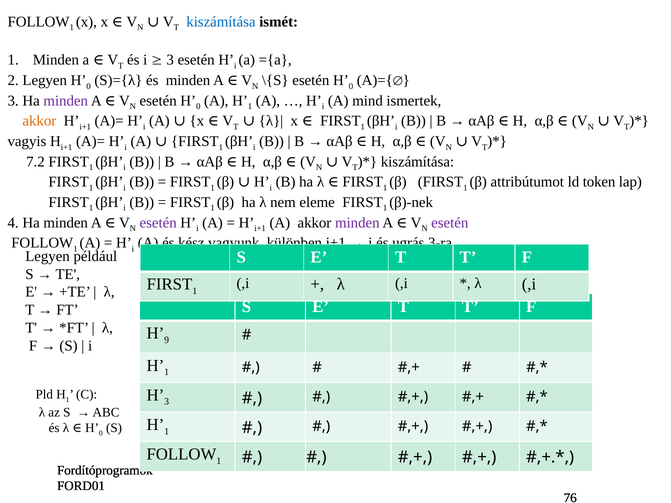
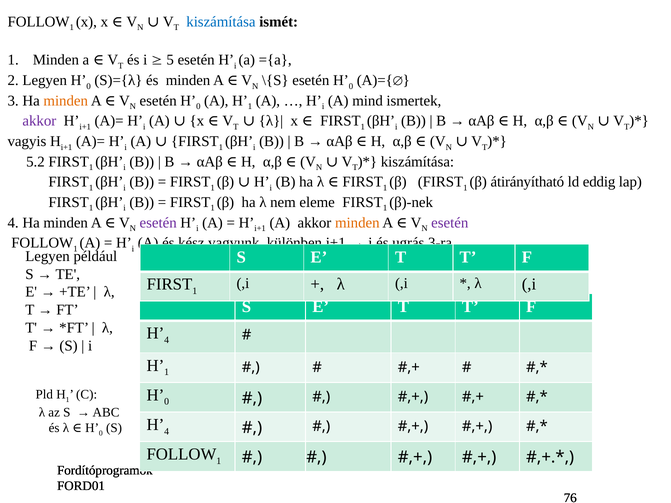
3 at (170, 60): 3 -> 5
minden at (66, 101) colour: purple -> orange
akkor at (39, 121) colour: orange -> purple
7.2: 7.2 -> 5.2
attribútumot: attribútumot -> átirányítható
token: token -> eddig
minden at (357, 223) colour: purple -> orange
9 at (167, 340): 9 -> 4
3 at (167, 402): 3 -> 0
1 at (167, 432): 1 -> 4
